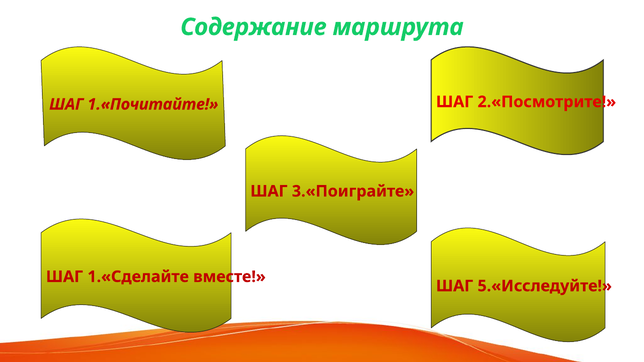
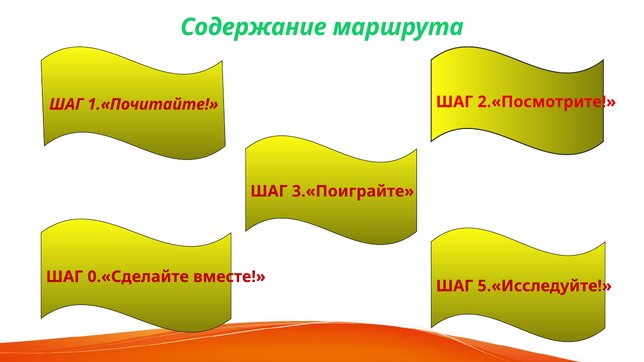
1.«Сделайте: 1.«Сделайте -> 0.«Сделайте
